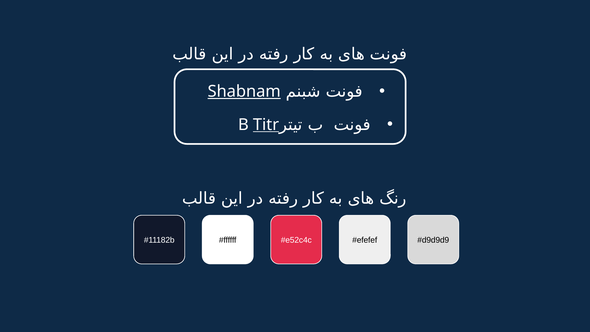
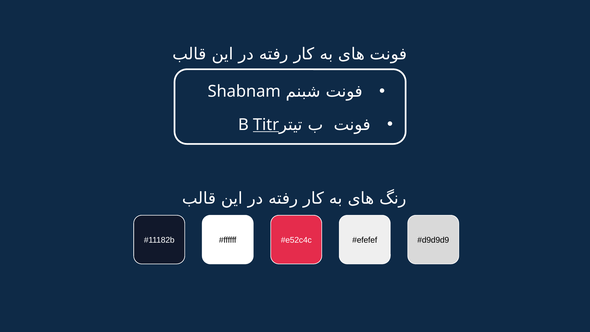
Shabnam underline: present -> none
